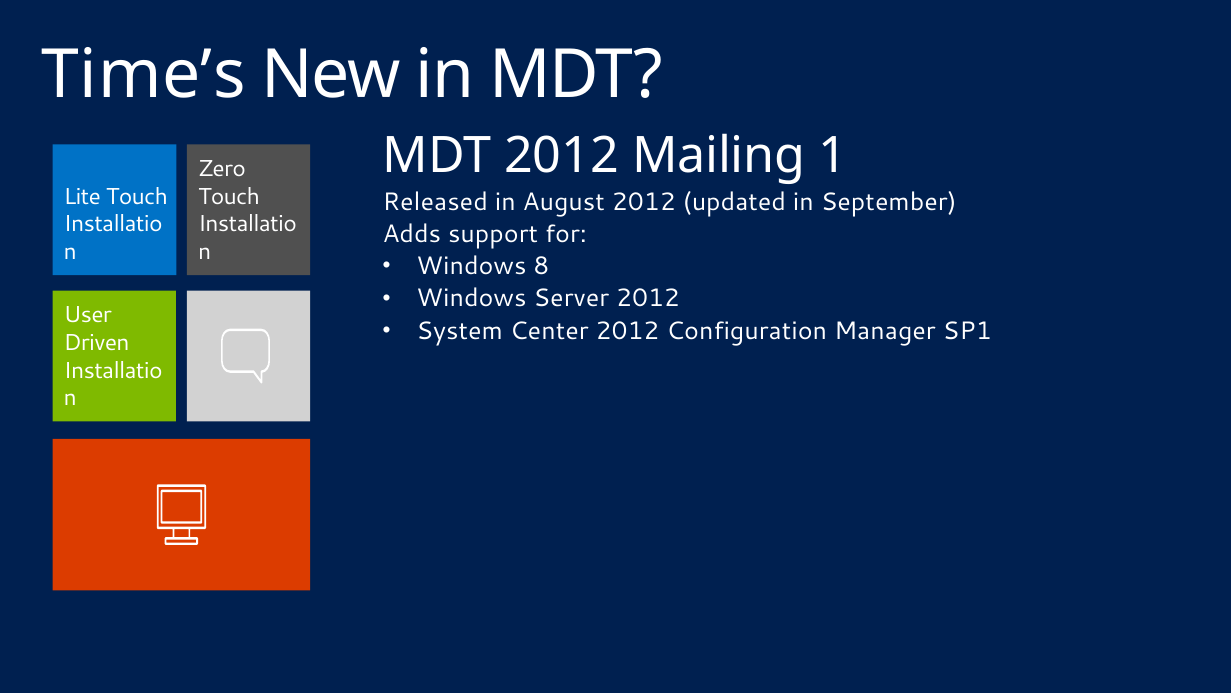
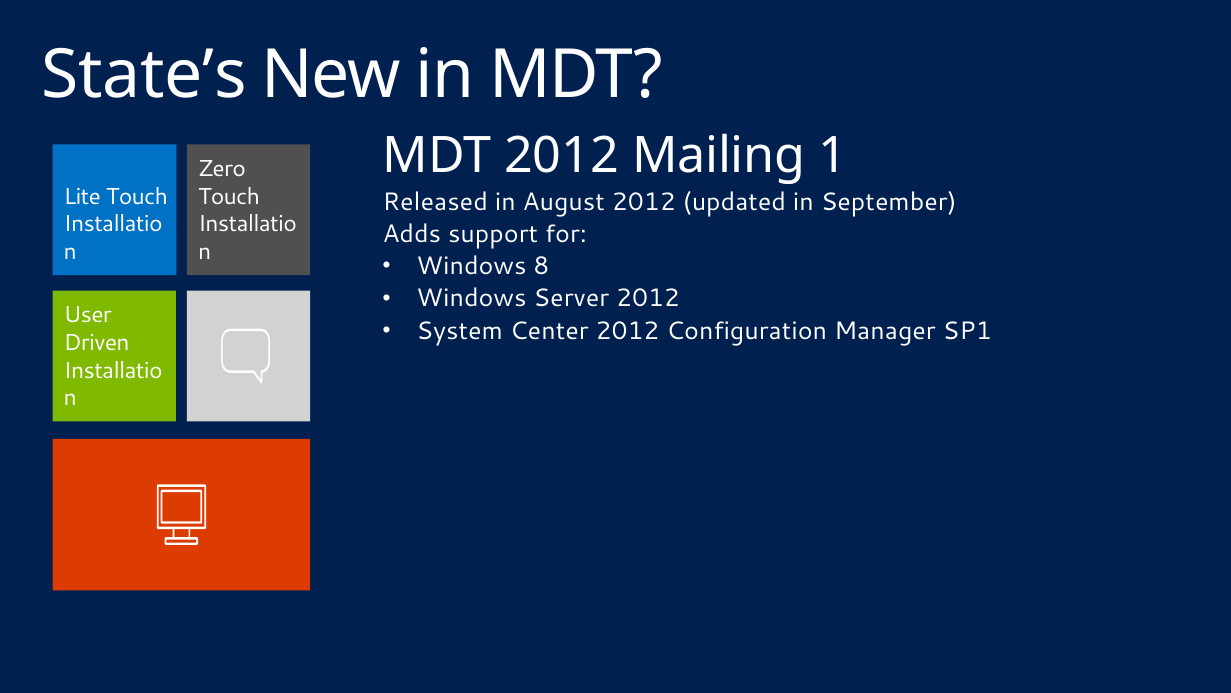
Time’s: Time’s -> State’s
